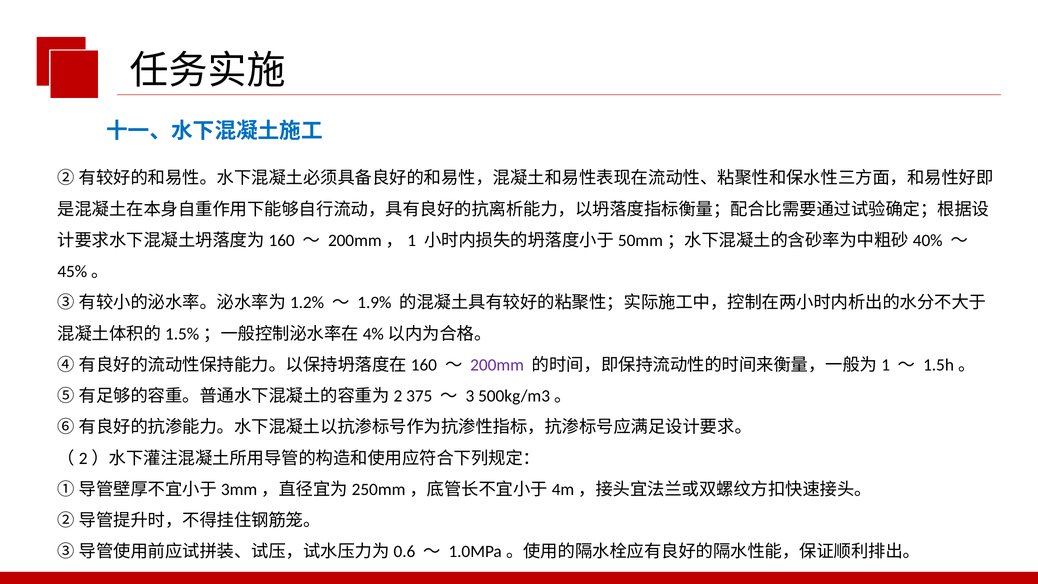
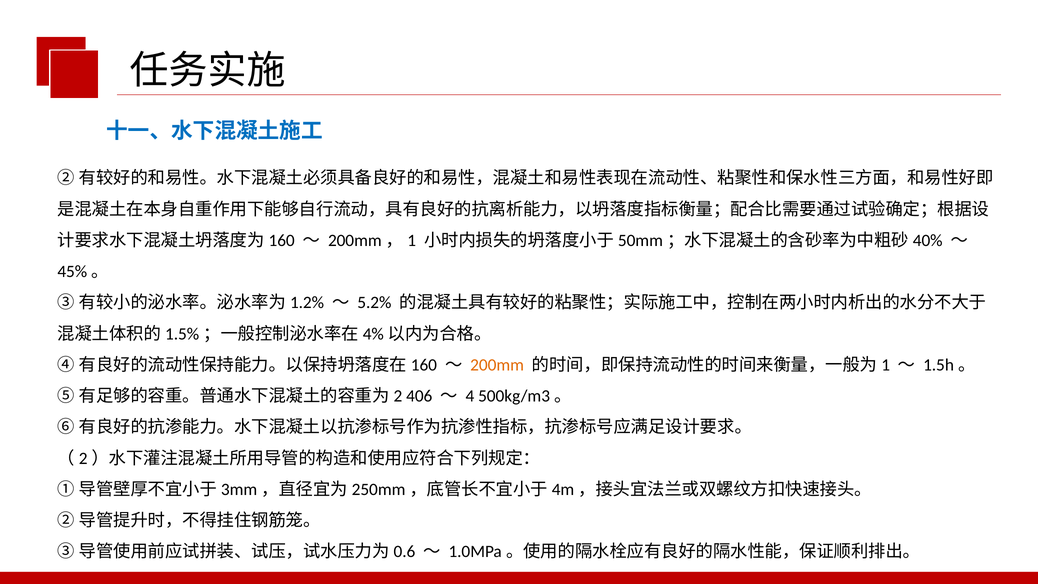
1.9%: 1.9% -> 5.2%
200mm colour: purple -> orange
375: 375 -> 406
3: 3 -> 4
